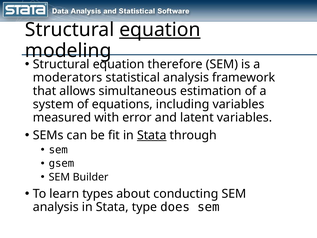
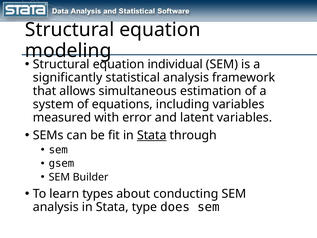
equation at (160, 30) underline: present -> none
therefore: therefore -> individual
moderators: moderators -> significantly
